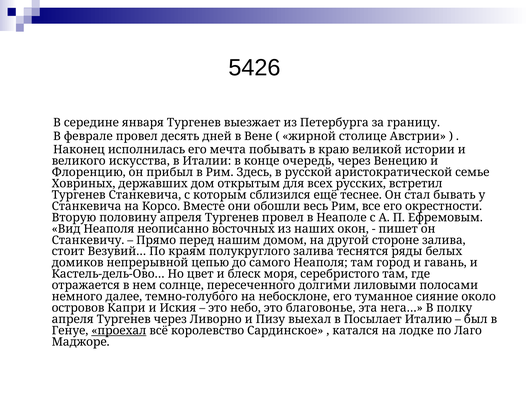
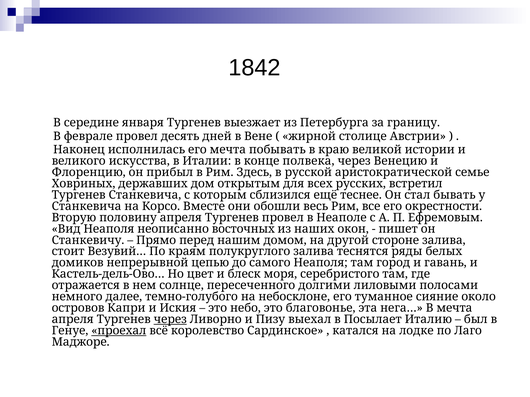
5426: 5426 -> 1842
очередь: очередь -> полвека
В полку: полку -> мечта
через at (170, 320) underline: none -> present
